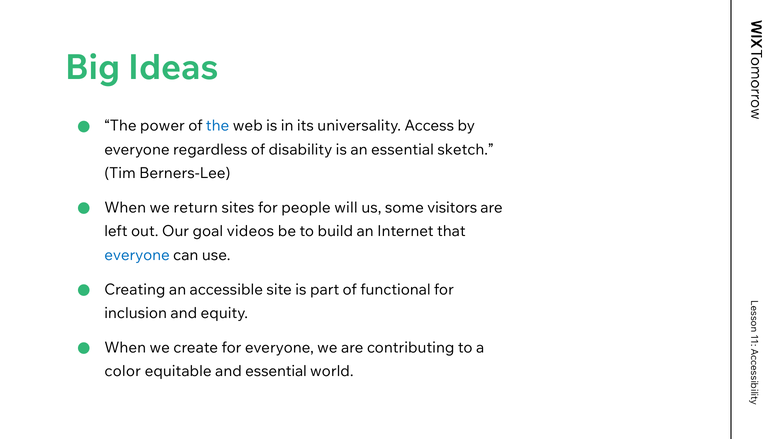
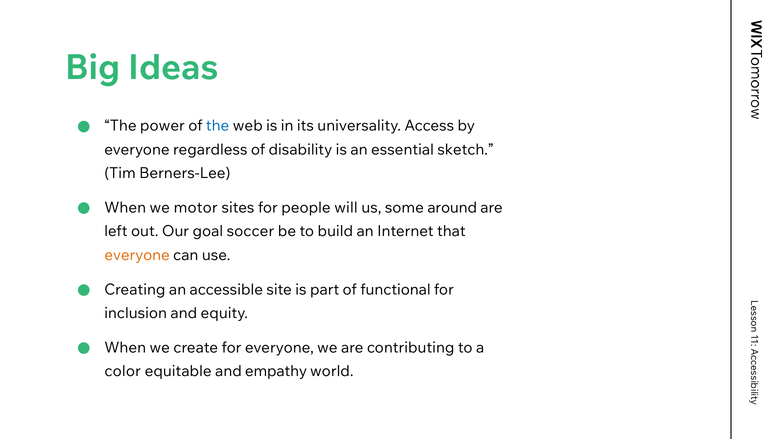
return: return -> motor
visitors: visitors -> around
videos: videos -> soccer
everyone at (137, 255) colour: blue -> orange
and essential: essential -> empathy
